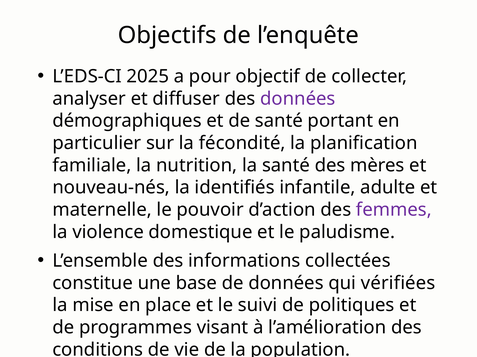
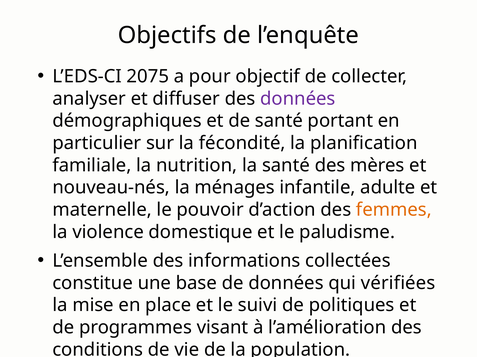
2025: 2025 -> 2075
identifiés: identifiés -> ménages
femmes colour: purple -> orange
